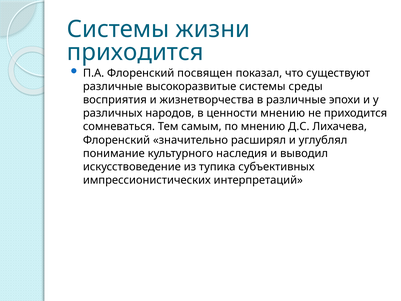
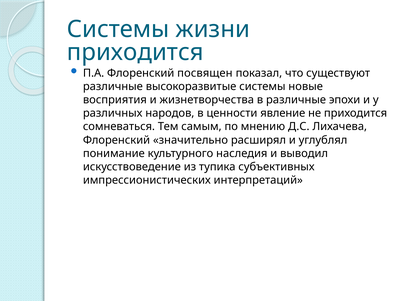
среды: среды -> новые
ценности мнению: мнению -> явление
